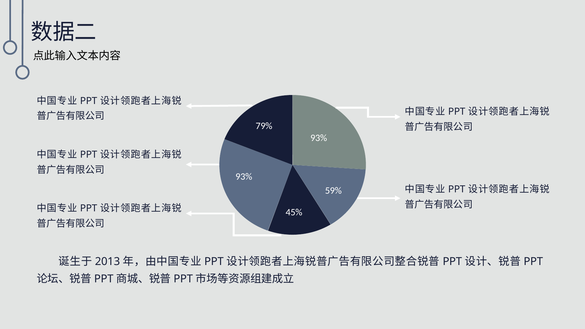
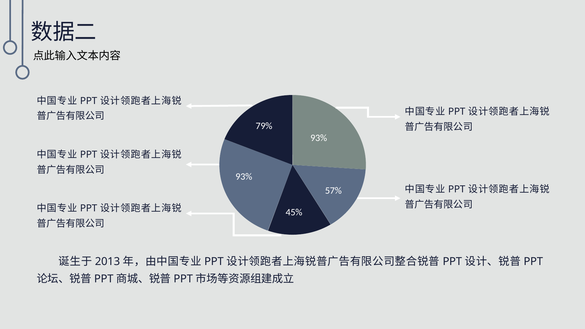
59%: 59% -> 57%
